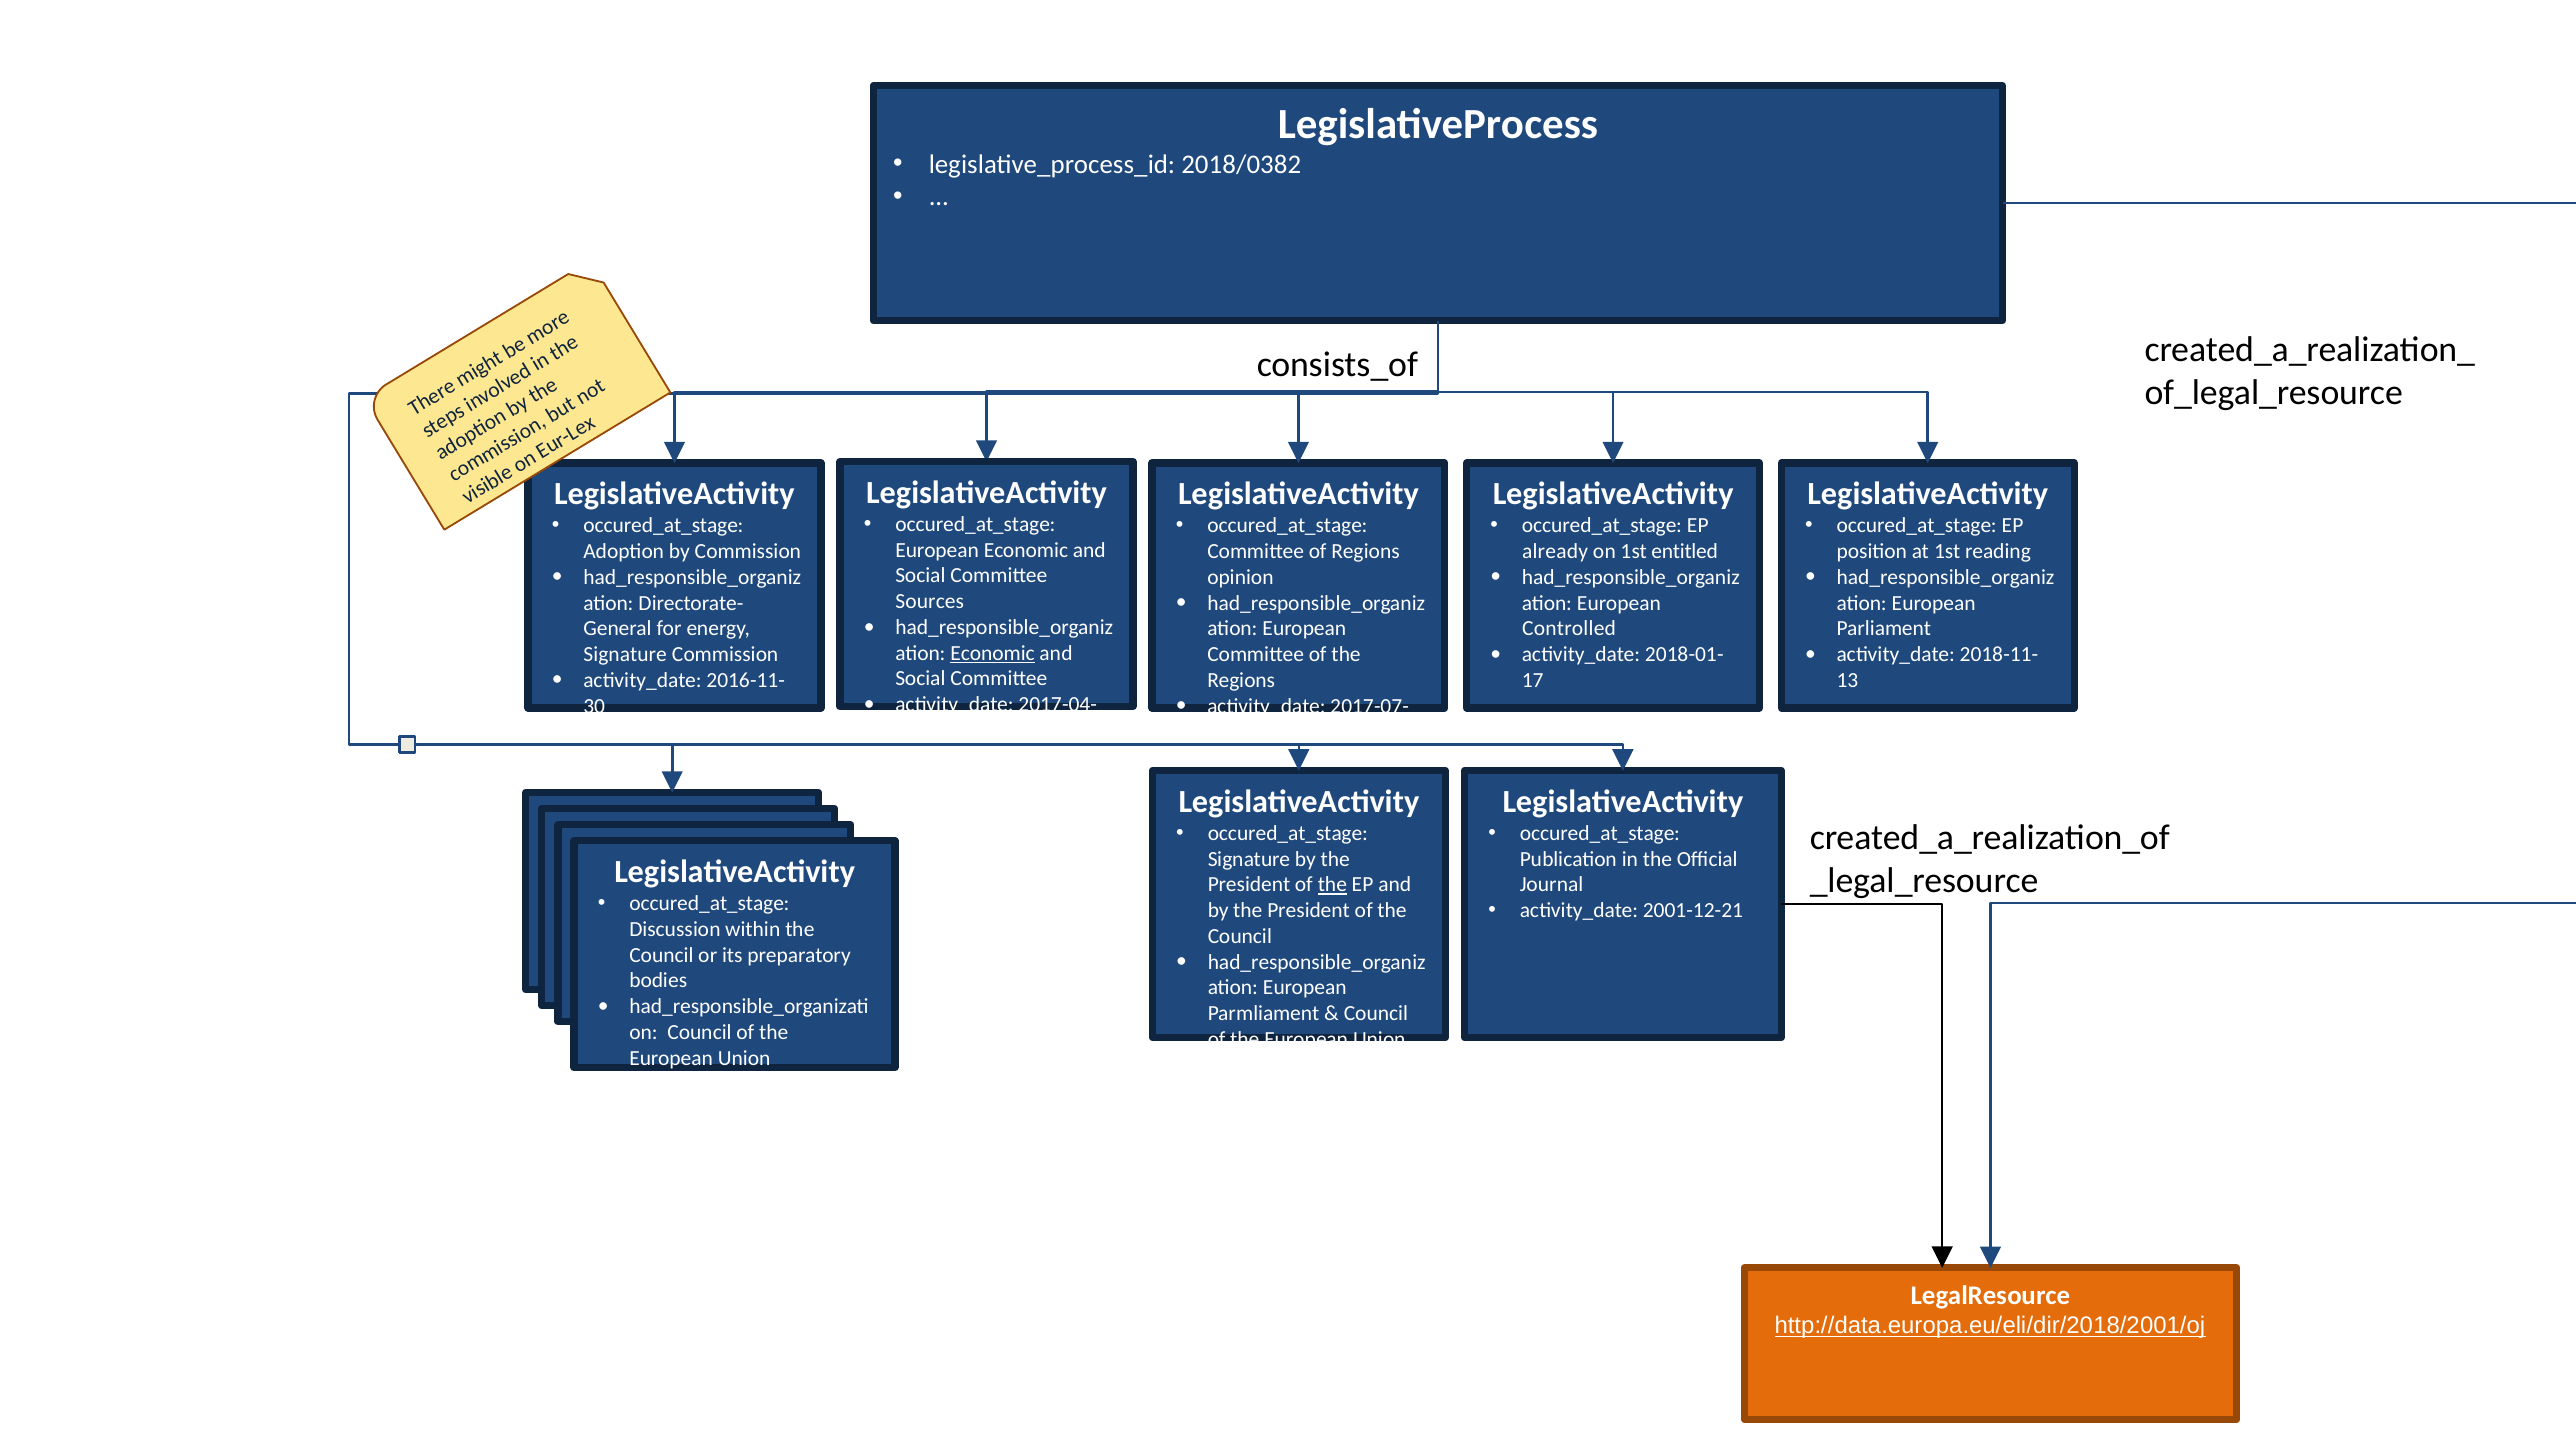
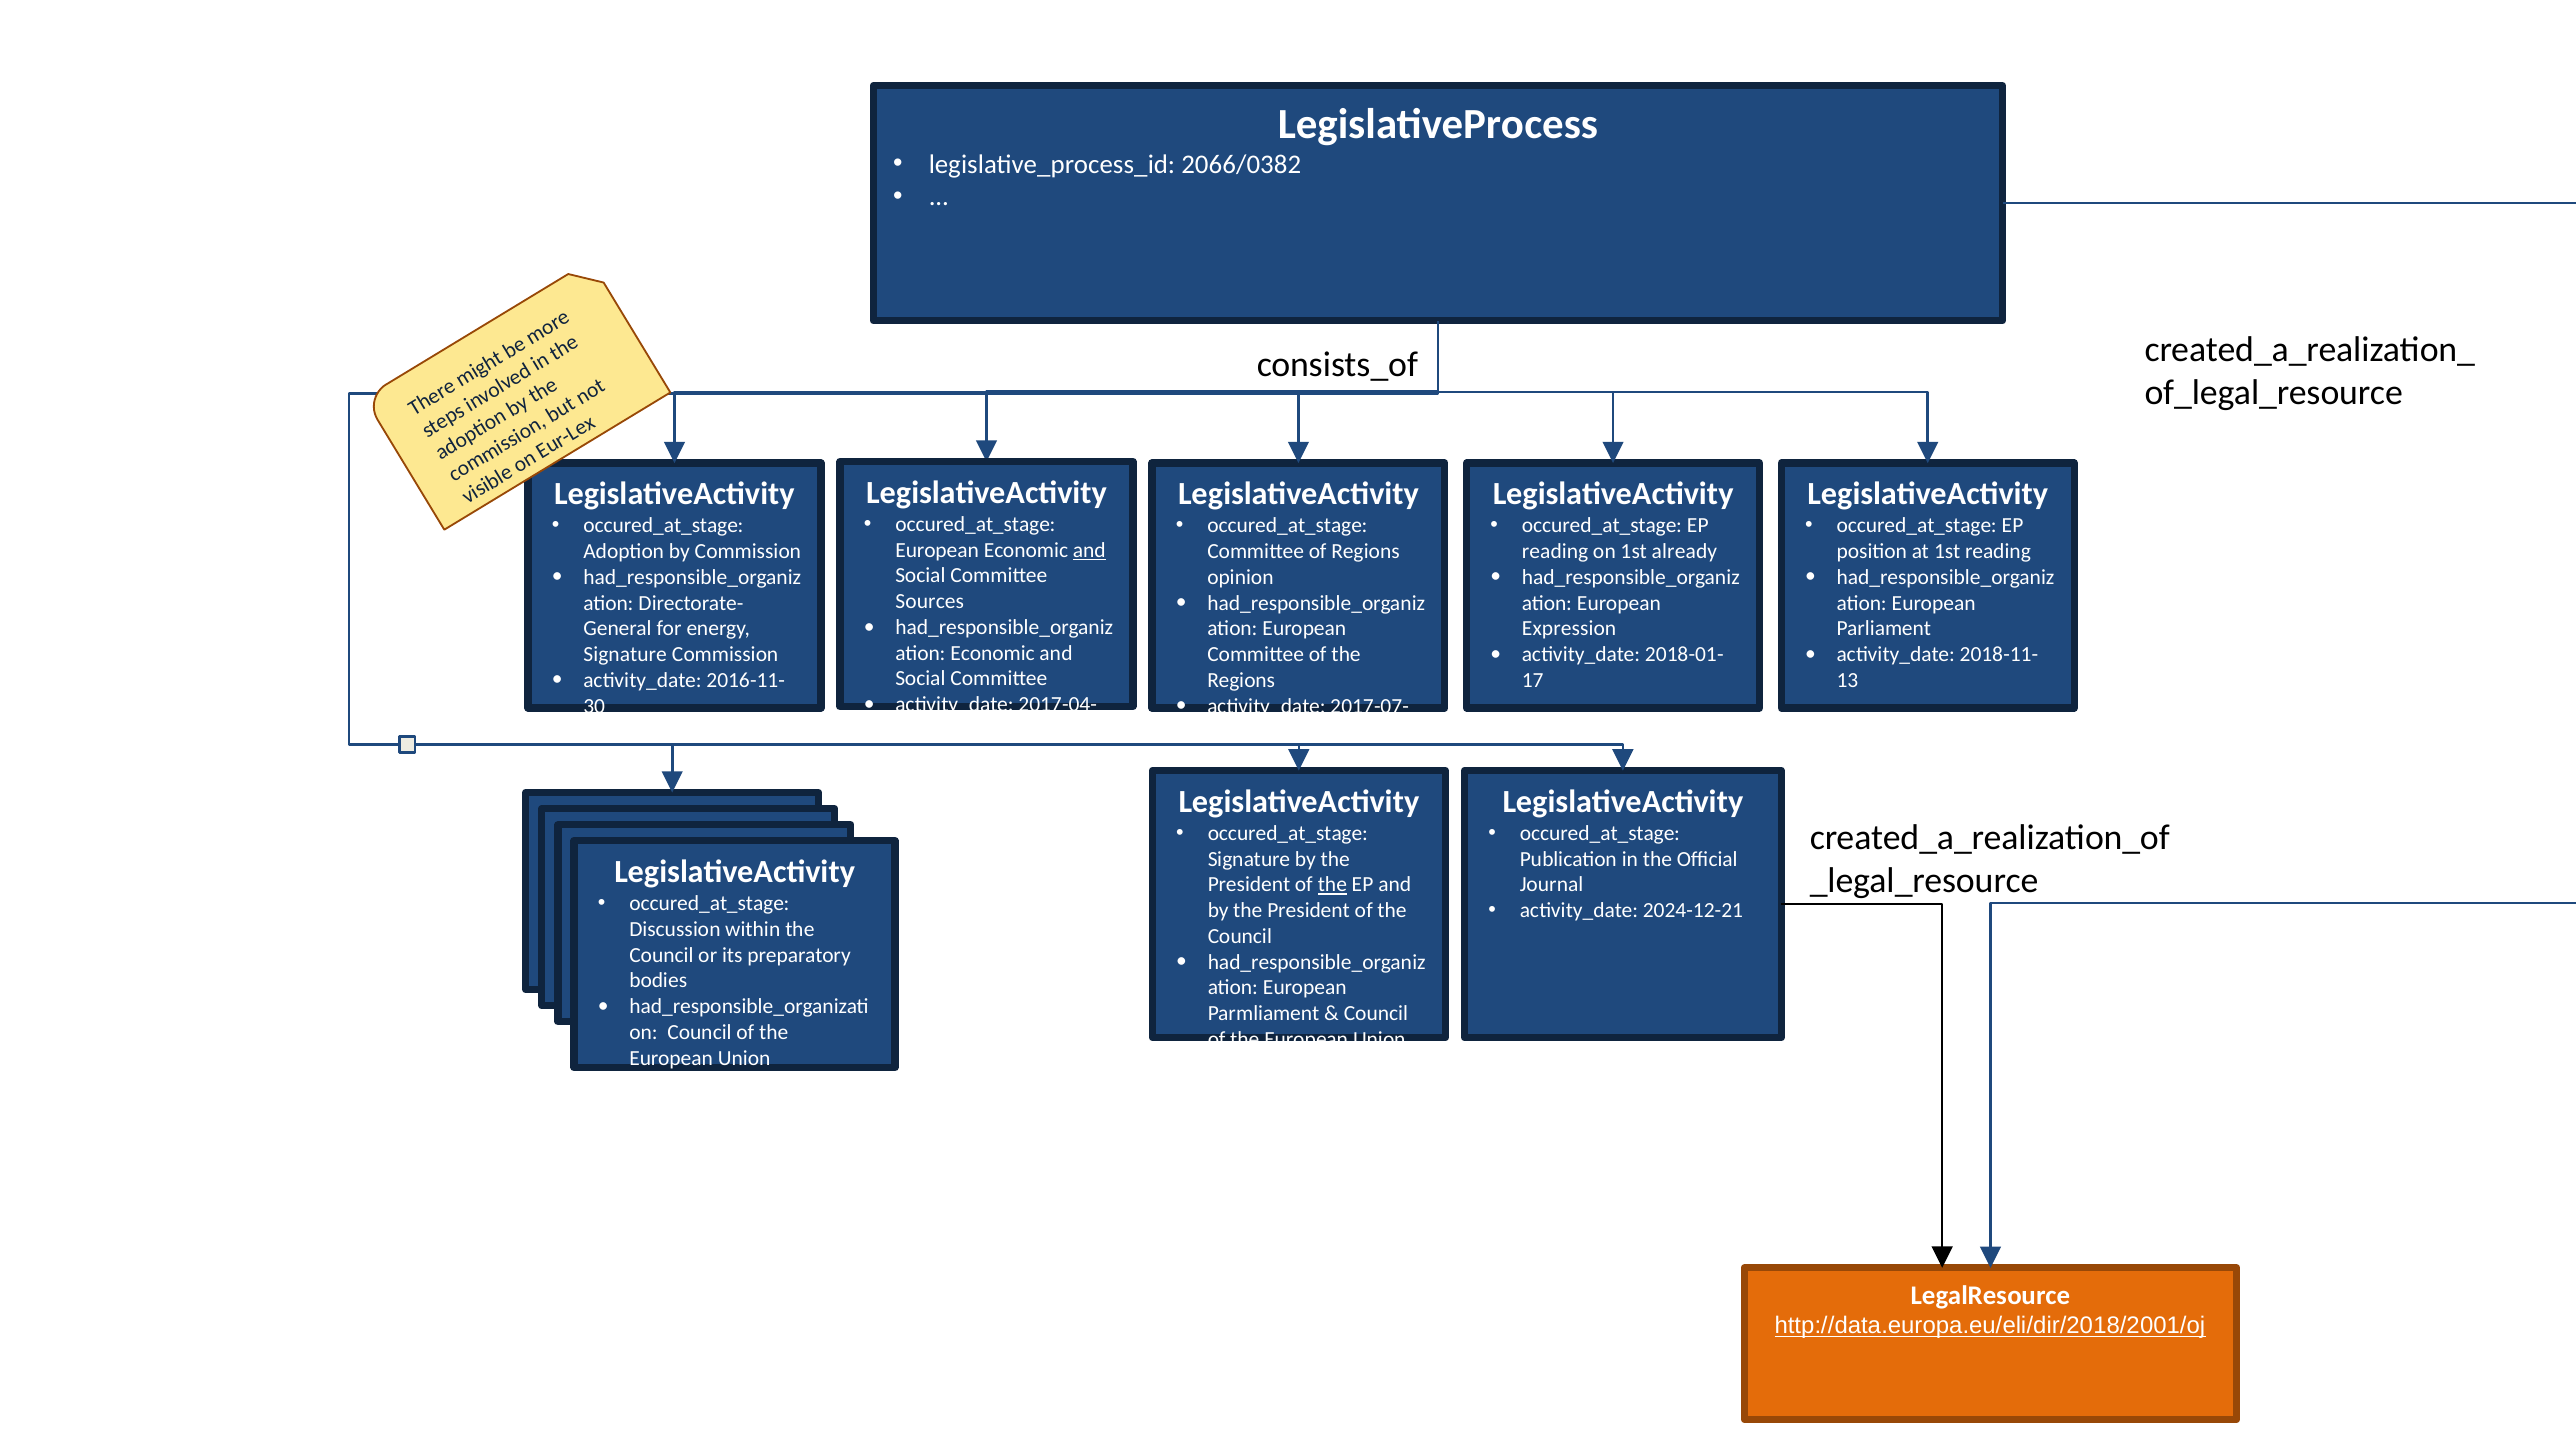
2018/0382: 2018/0382 -> 2066/0382
and at (1089, 550) underline: none -> present
already at (1555, 552): already -> reading
entitled: entitled -> already
Controlled: Controlled -> Expression
Economic at (993, 653) underline: present -> none
2001-12-21: 2001-12-21 -> 2024-12-21
